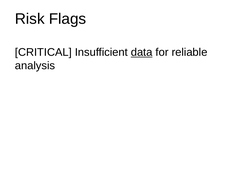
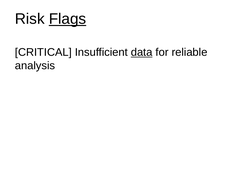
Flags underline: none -> present
